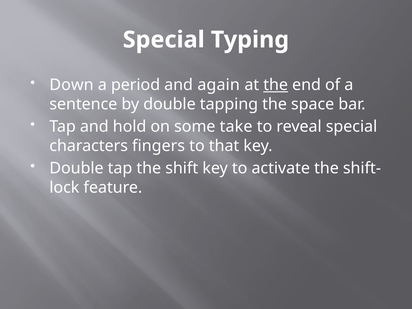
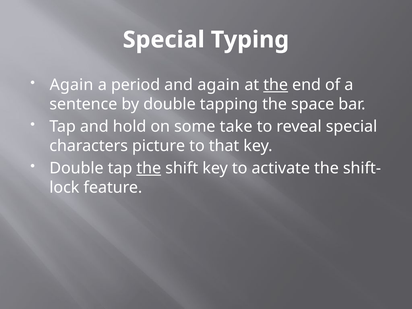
Down at (71, 85): Down -> Again
fingers: fingers -> picture
the at (149, 168) underline: none -> present
